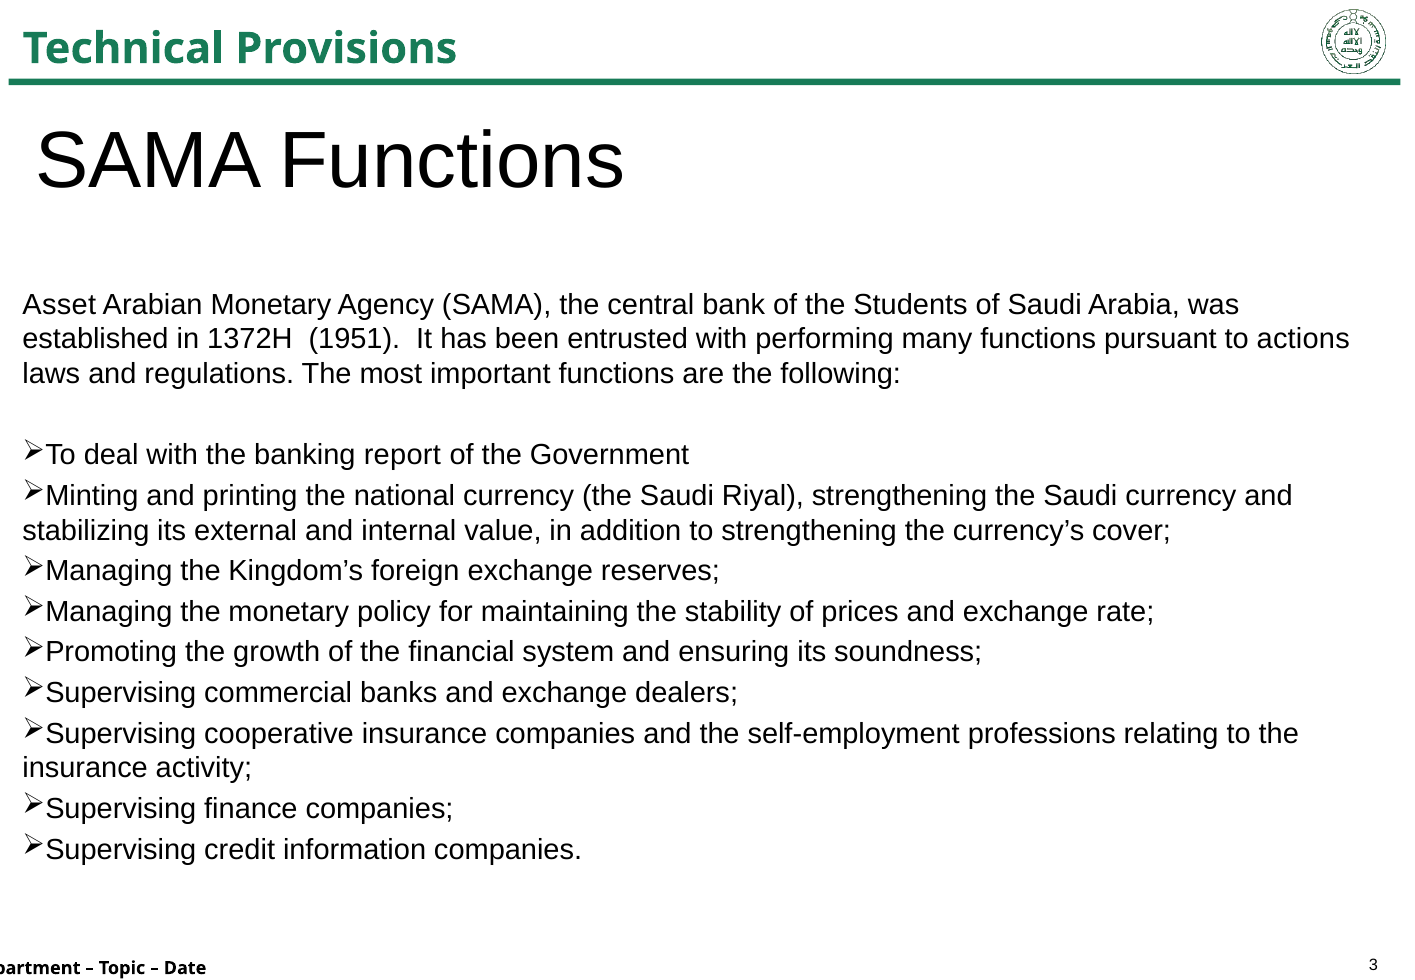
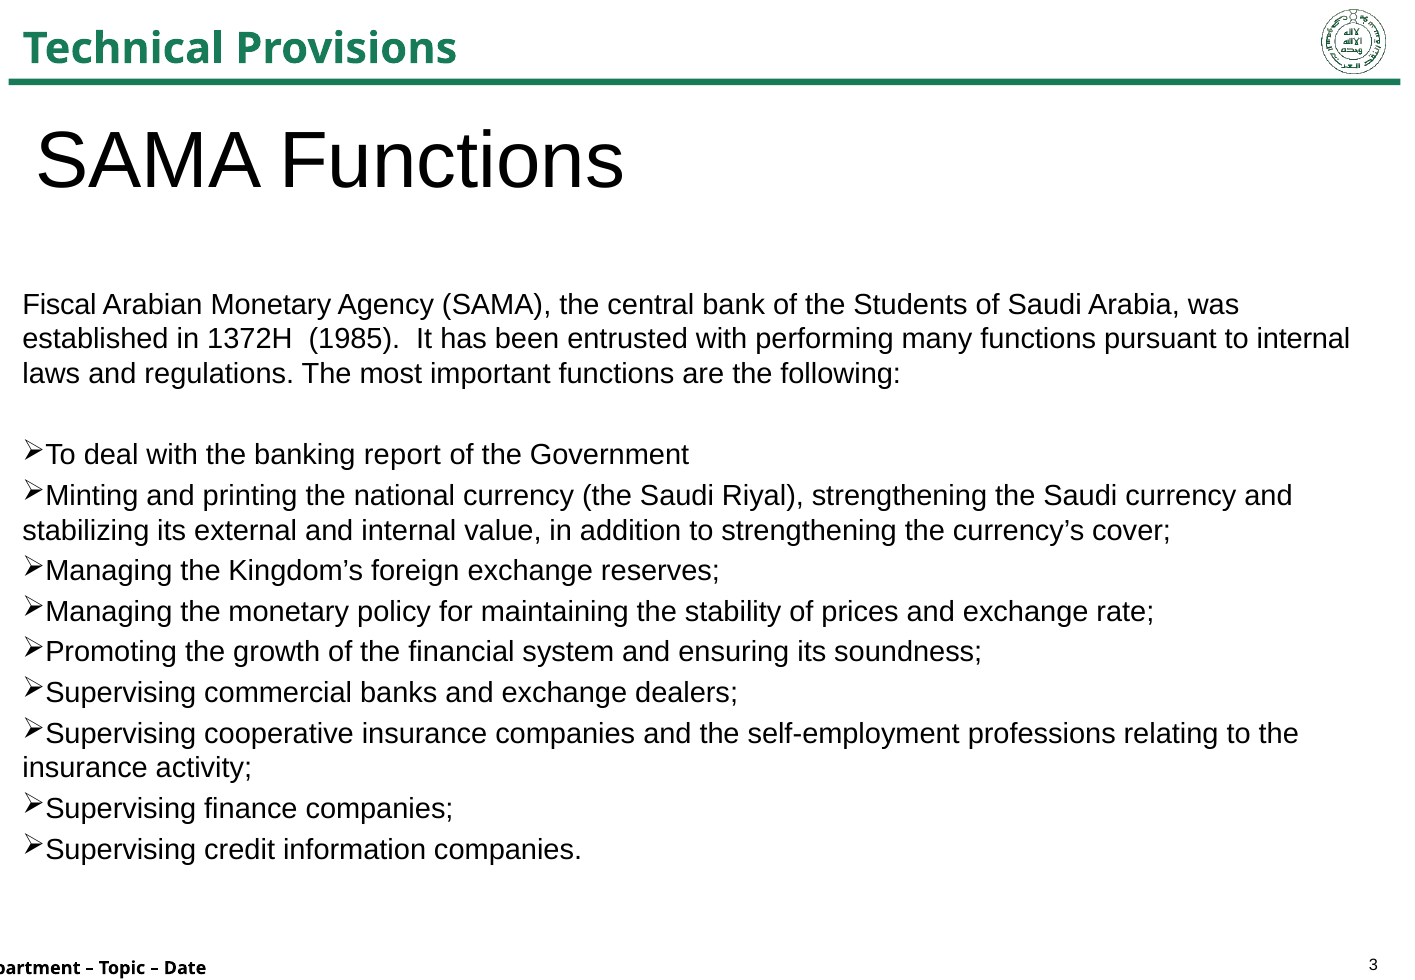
Asset: Asset -> Fiscal
1951: 1951 -> 1985
to actions: actions -> internal
